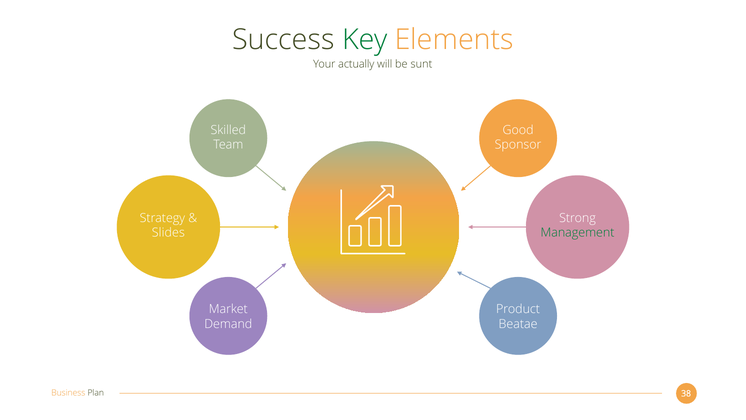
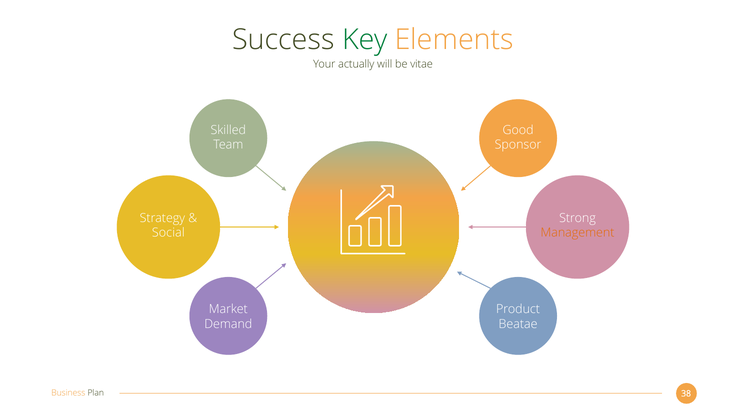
sunt: sunt -> vitae
Slides: Slides -> Social
Management colour: green -> orange
